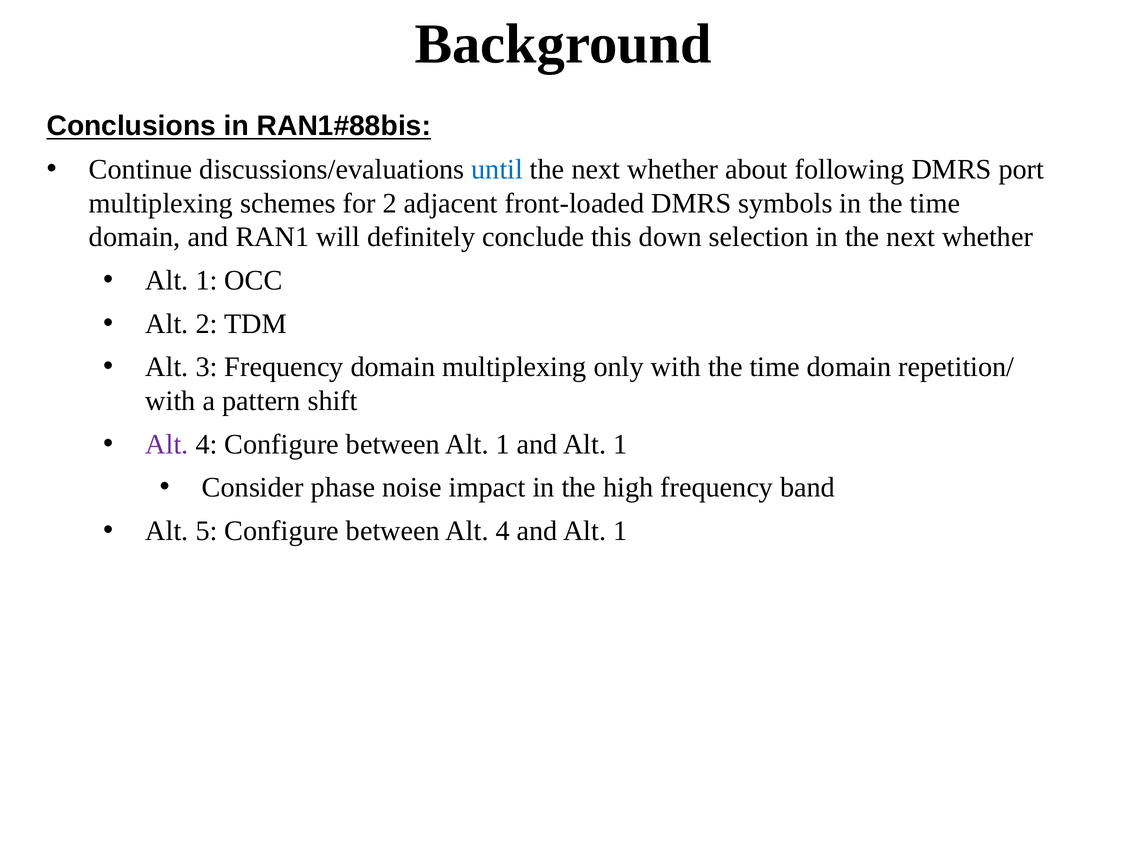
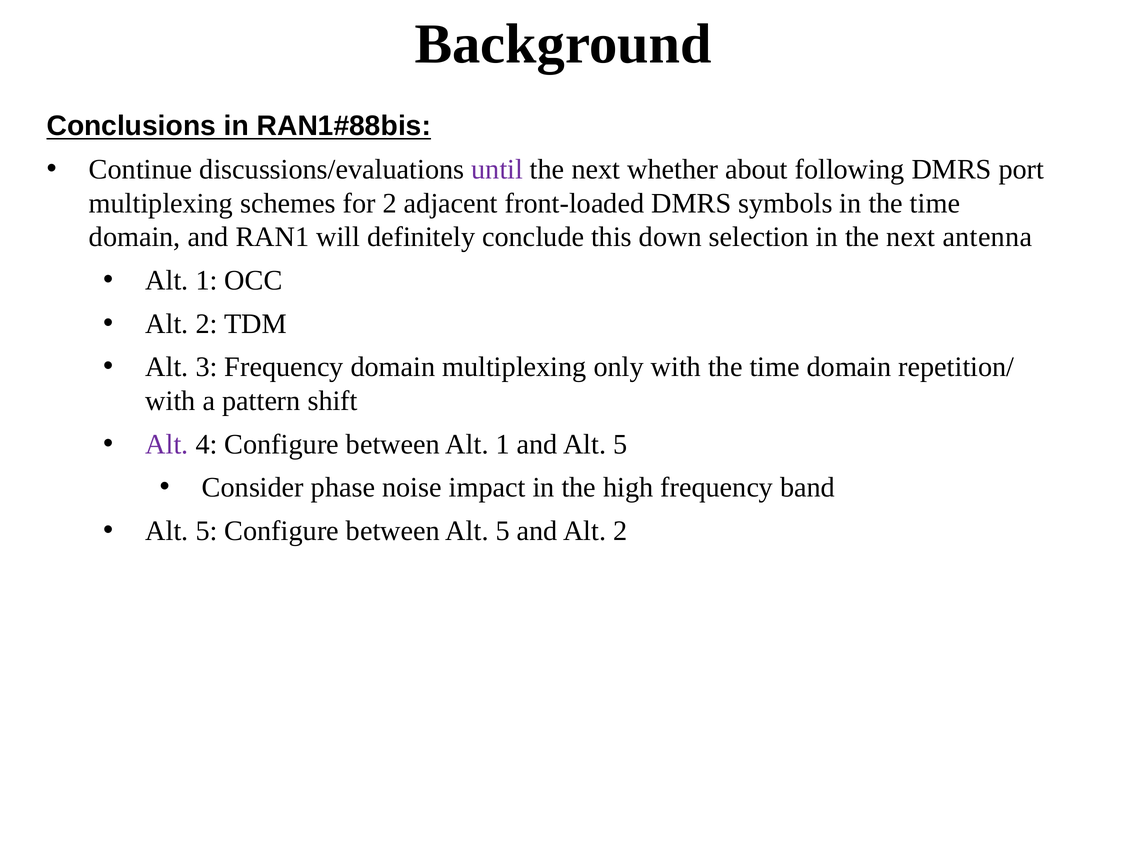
until colour: blue -> purple
in the next whether: whether -> antenna
1 and Alt 1: 1 -> 5
between Alt 4: 4 -> 5
1 at (620, 531): 1 -> 2
